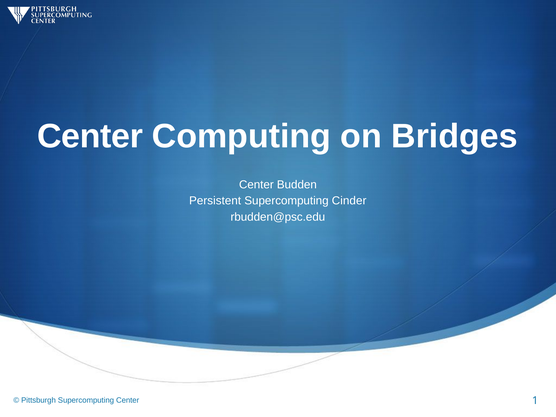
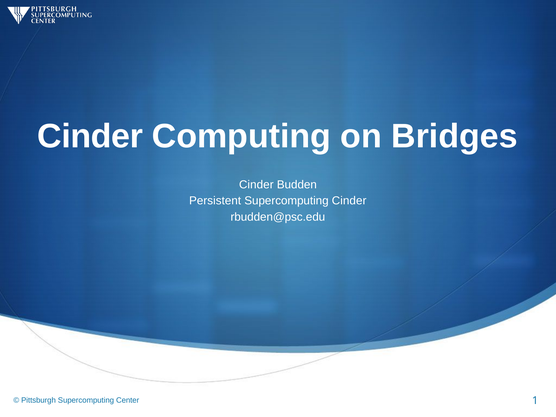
Center at (90, 136): Center -> Cinder
Center at (256, 185): Center -> Cinder
